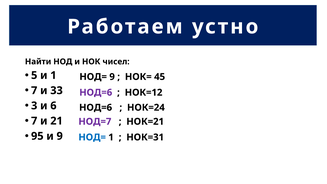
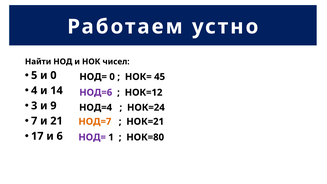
и 1: 1 -> 0
НОД= 9: 9 -> 0
7 at (34, 90): 7 -> 4
33: 33 -> 14
6: 6 -> 9
НОД=6 at (96, 107): НОД=6 -> НОД=4
НОД=7 colour: purple -> orange
95: 95 -> 17
и 9: 9 -> 6
НОД= at (92, 137) colour: blue -> purple
НОК=31: НОК=31 -> НОК=80
